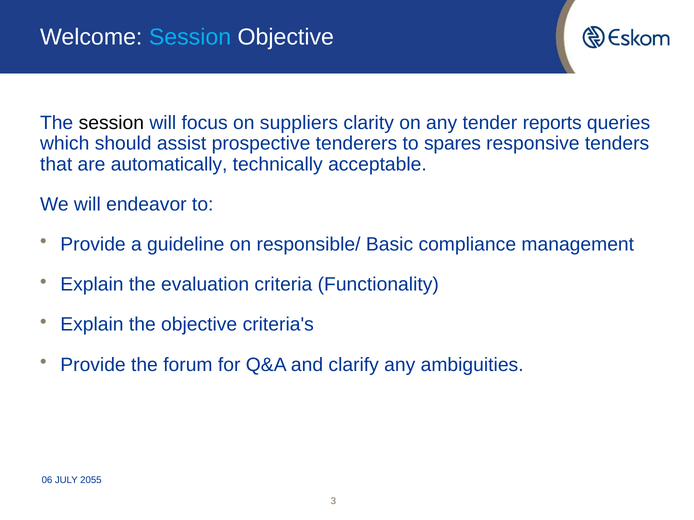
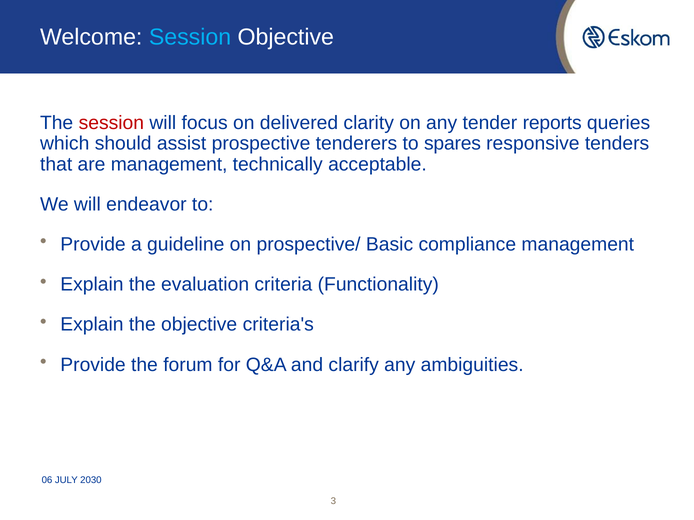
session at (111, 123) colour: black -> red
suppliers: suppliers -> delivered
are automatically: automatically -> management
responsible/: responsible/ -> prospective/
2055: 2055 -> 2030
